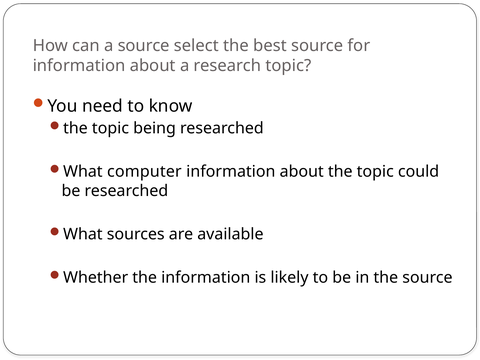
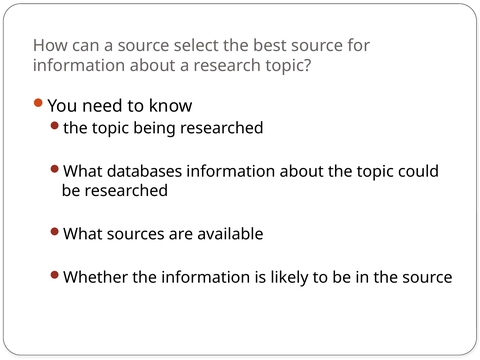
computer: computer -> databases
